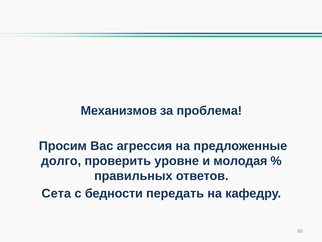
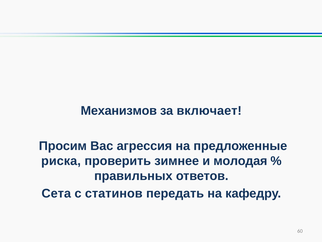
проблема: проблема -> включает
долго: долго -> риска
уровне: уровне -> зимнее
бедности: бедности -> статинов
